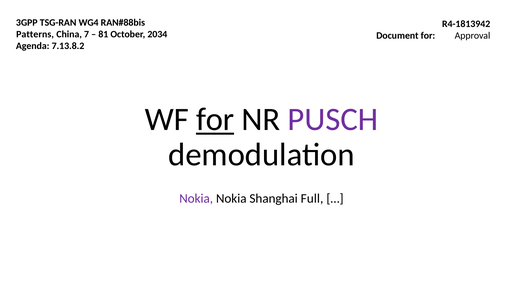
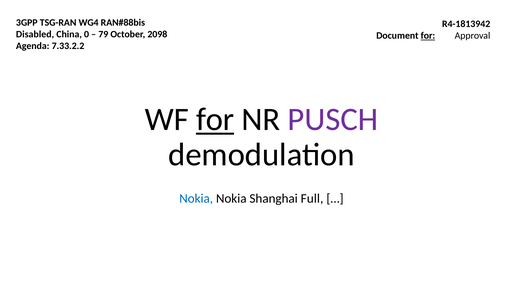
Patterns: Patterns -> Disabled
7: 7 -> 0
81: 81 -> 79
2034: 2034 -> 2098
for at (428, 36) underline: none -> present
7.13.8.2: 7.13.8.2 -> 7.33.2.2
Nokia at (196, 199) colour: purple -> blue
